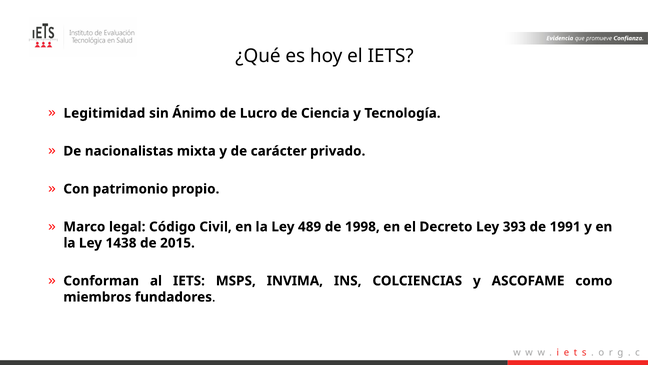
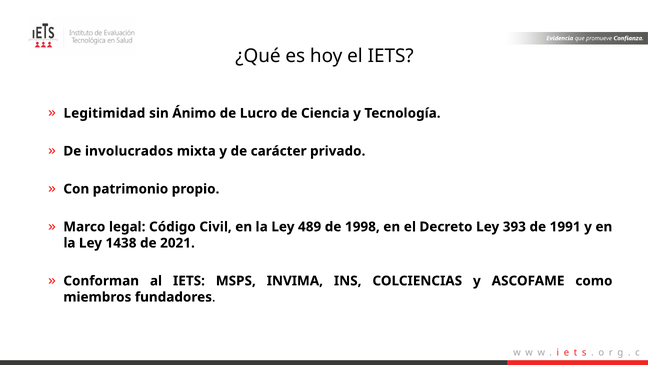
nacionalistas: nacionalistas -> involucrados
2015: 2015 -> 2021
